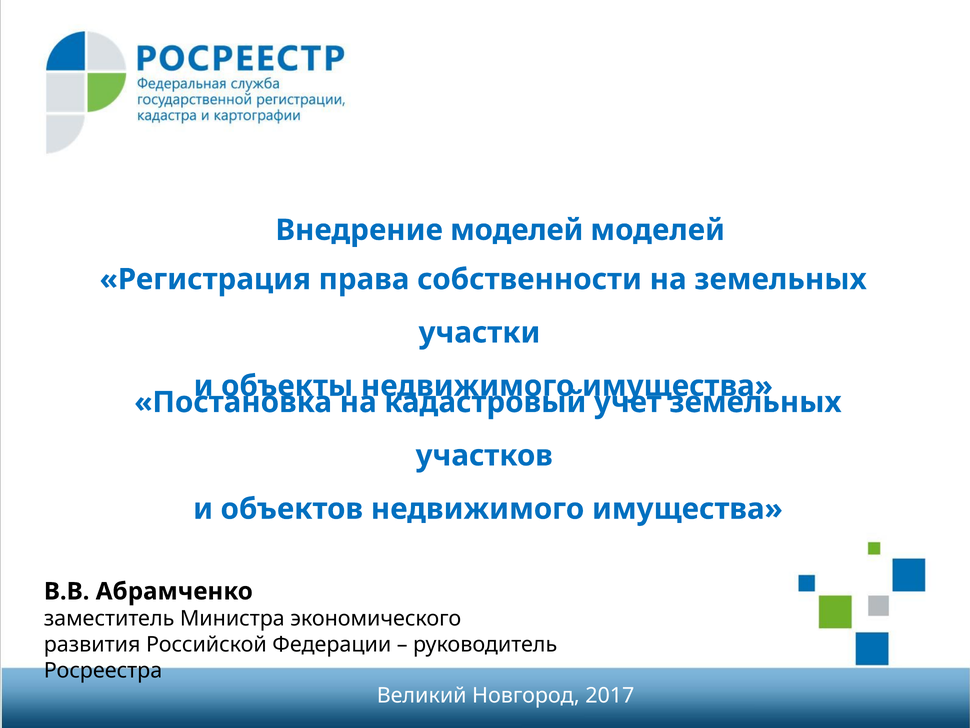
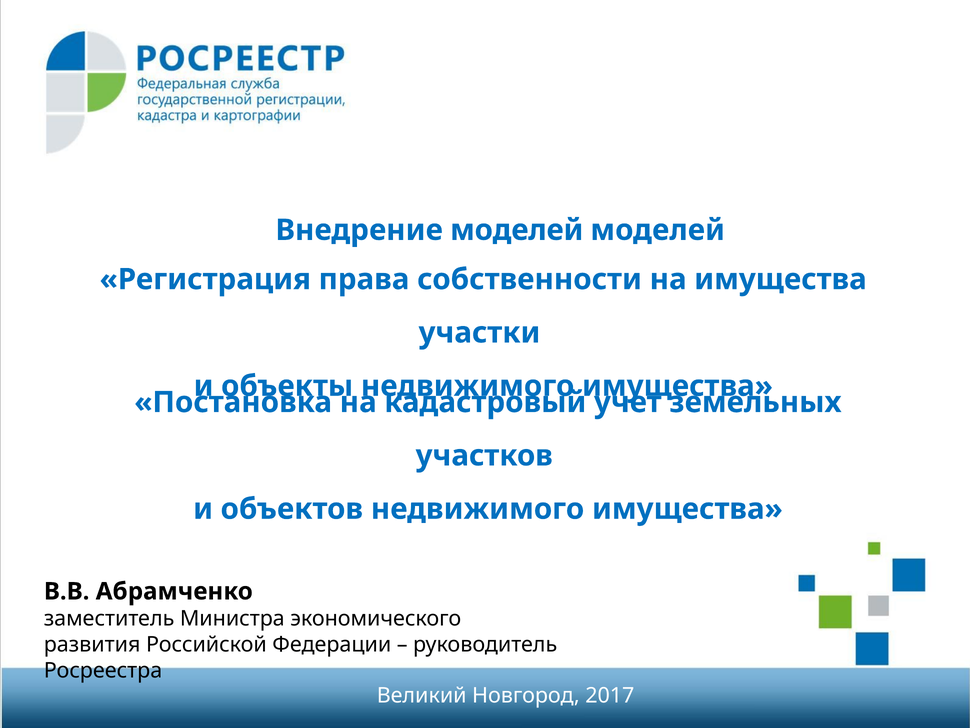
на земельных: земельных -> имущества
